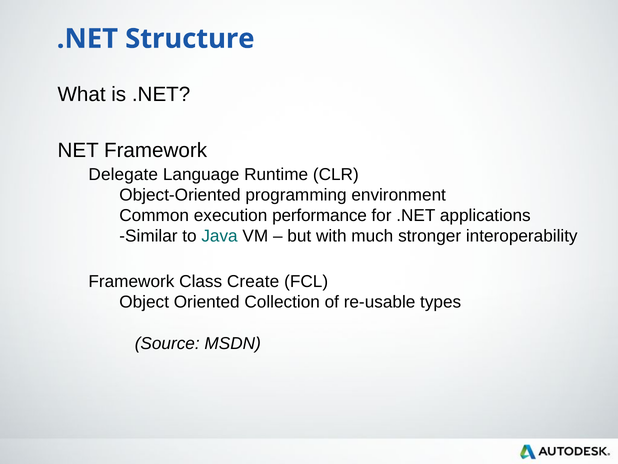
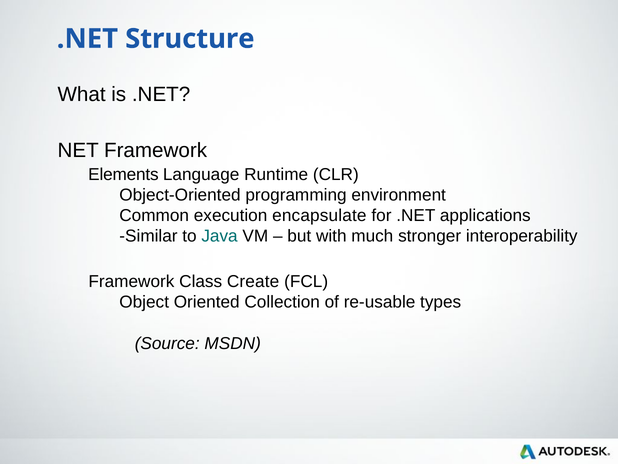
Delegate: Delegate -> Elements
performance: performance -> encapsulate
